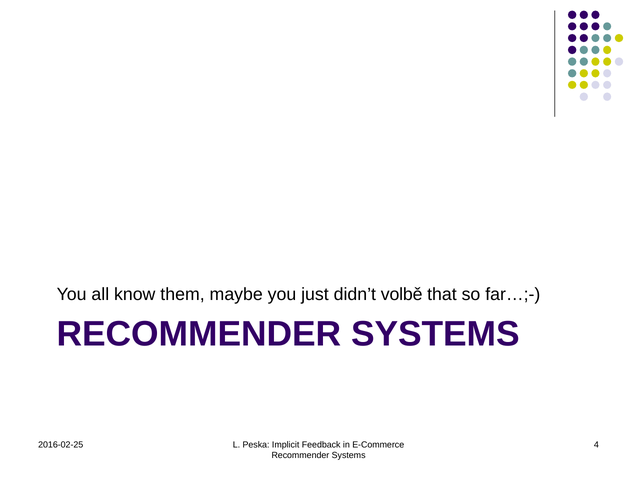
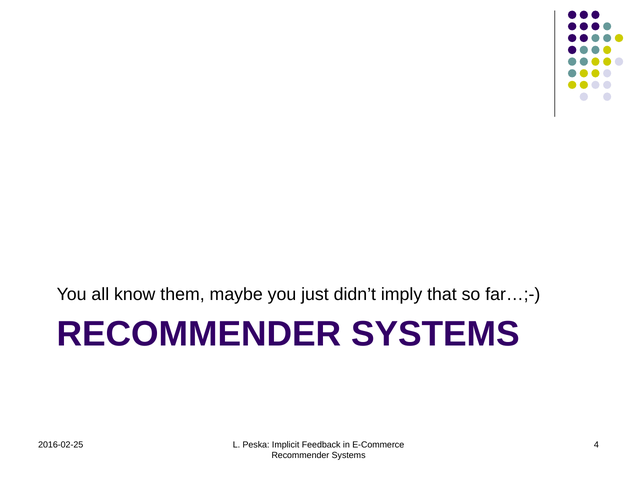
volbě: volbě -> imply
